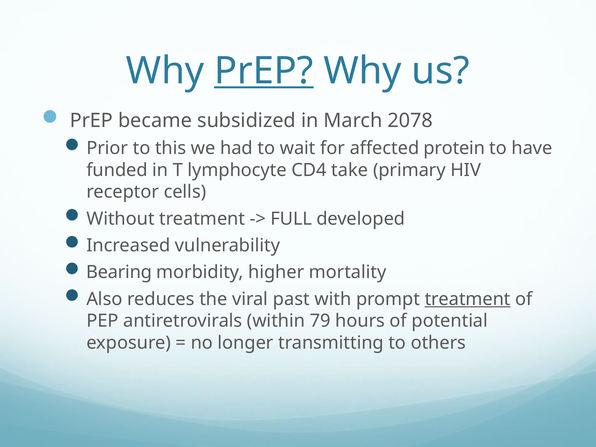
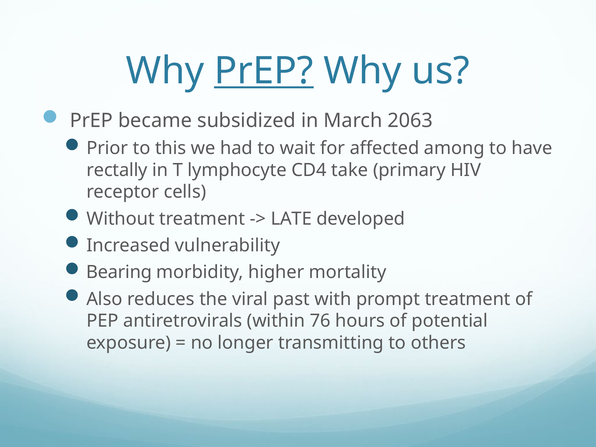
2078: 2078 -> 2063
protein: protein -> among
funded: funded -> rectally
FULL: FULL -> LATE
treatment at (468, 299) underline: present -> none
79: 79 -> 76
